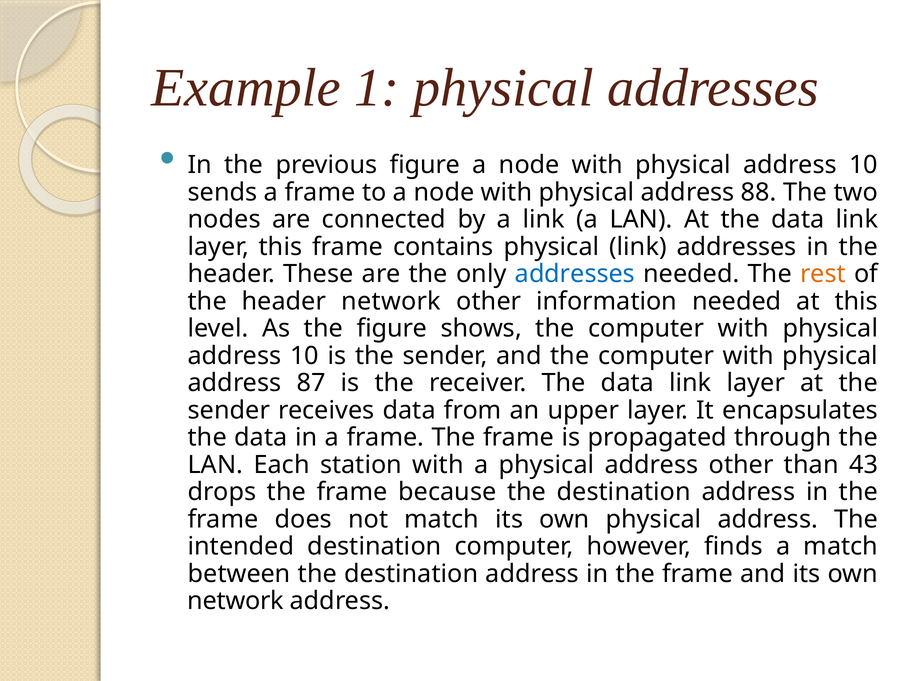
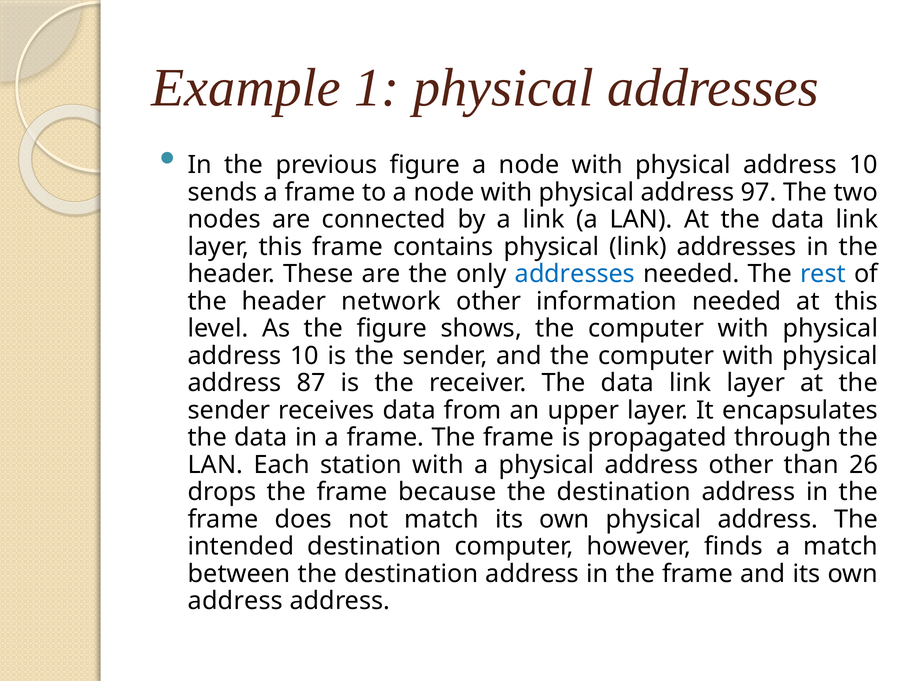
88: 88 -> 97
rest colour: orange -> blue
43: 43 -> 26
network at (236, 601): network -> address
